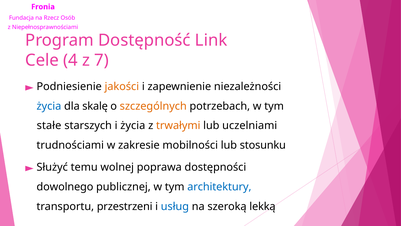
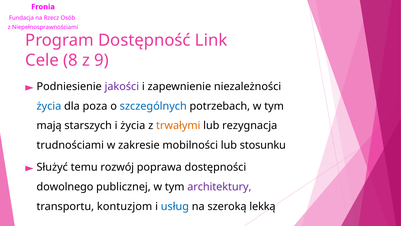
4: 4 -> 8
7: 7 -> 9
jakości colour: orange -> purple
skalę: skalę -> poza
szczególnych colour: orange -> blue
stałe: stałe -> mają
uczelniami: uczelniami -> rezygnacja
wolnej: wolnej -> rozwój
architektury colour: blue -> purple
przestrzeni: przestrzeni -> kontuzjom
